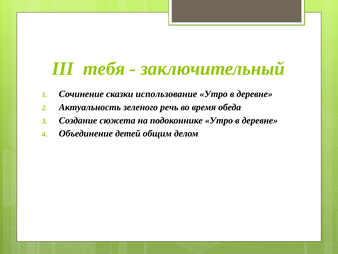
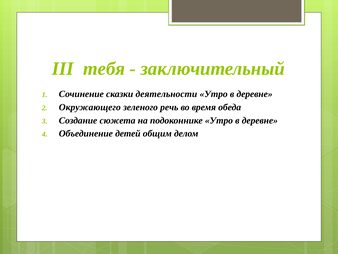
использование: использование -> деятельности
Актуальность: Актуальность -> Окружающего
